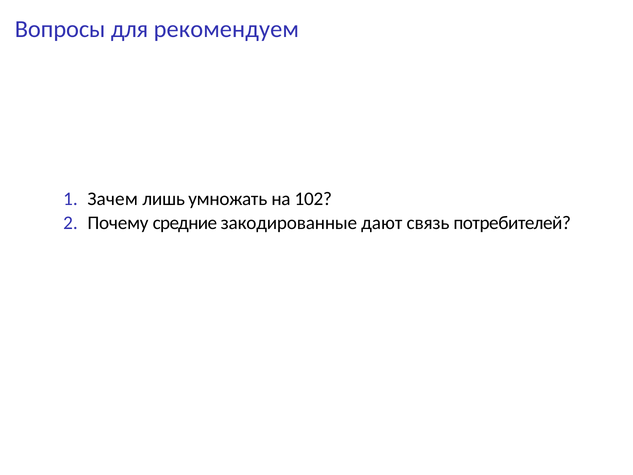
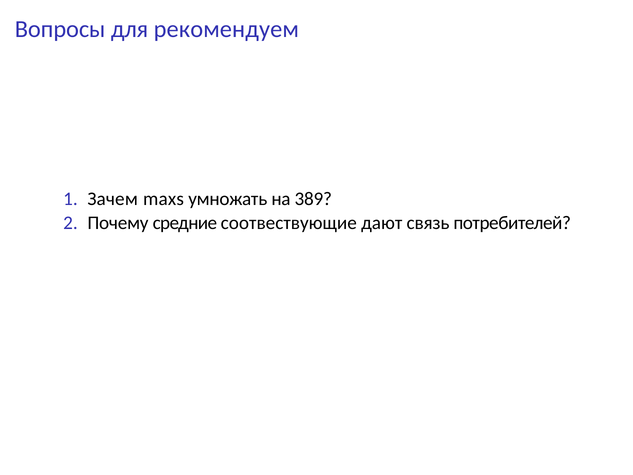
лишь: лишь -> maxs
102: 102 -> 389
закодированные: закодированные -> соотвествующие
